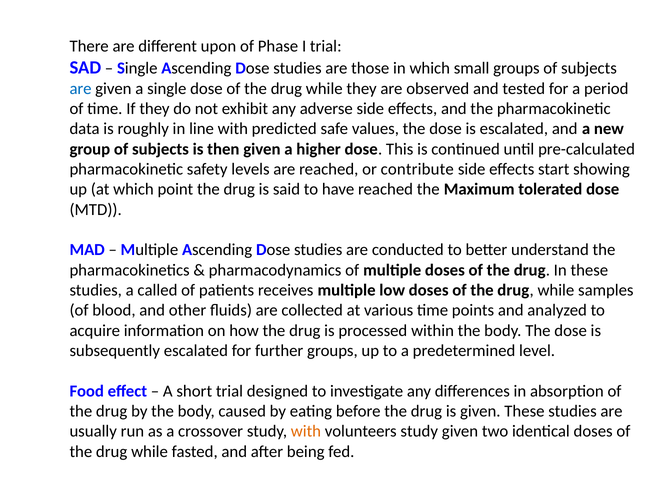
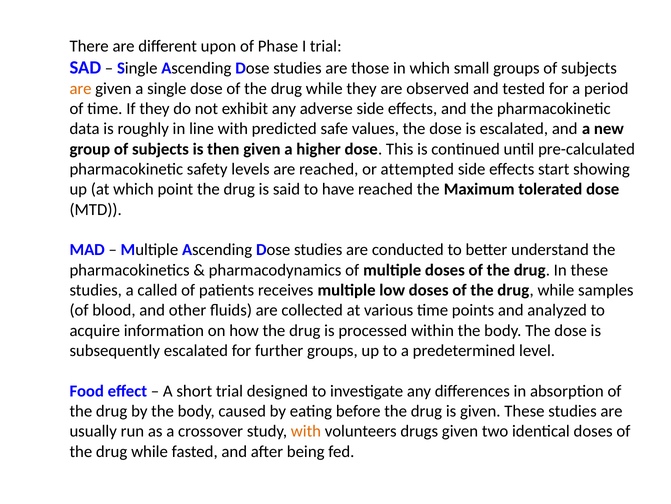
are at (81, 88) colour: blue -> orange
contribute: contribute -> attempted
volunteers study: study -> drugs
